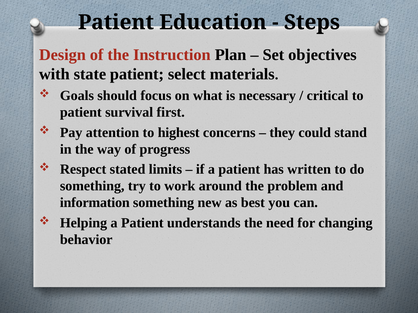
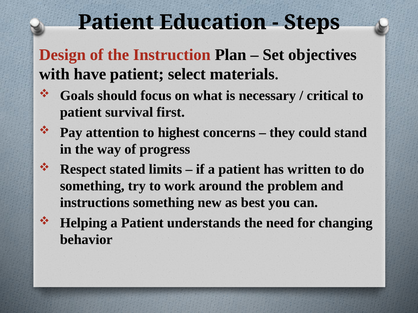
state: state -> have
information: information -> instructions
